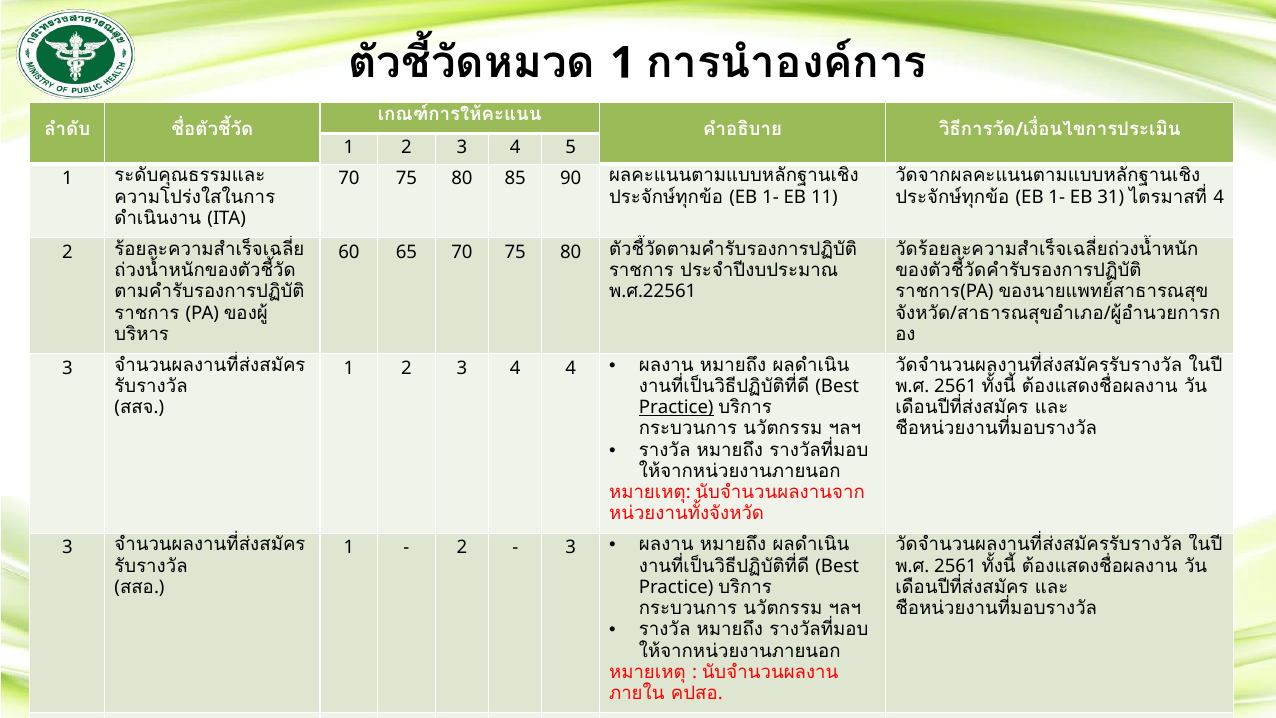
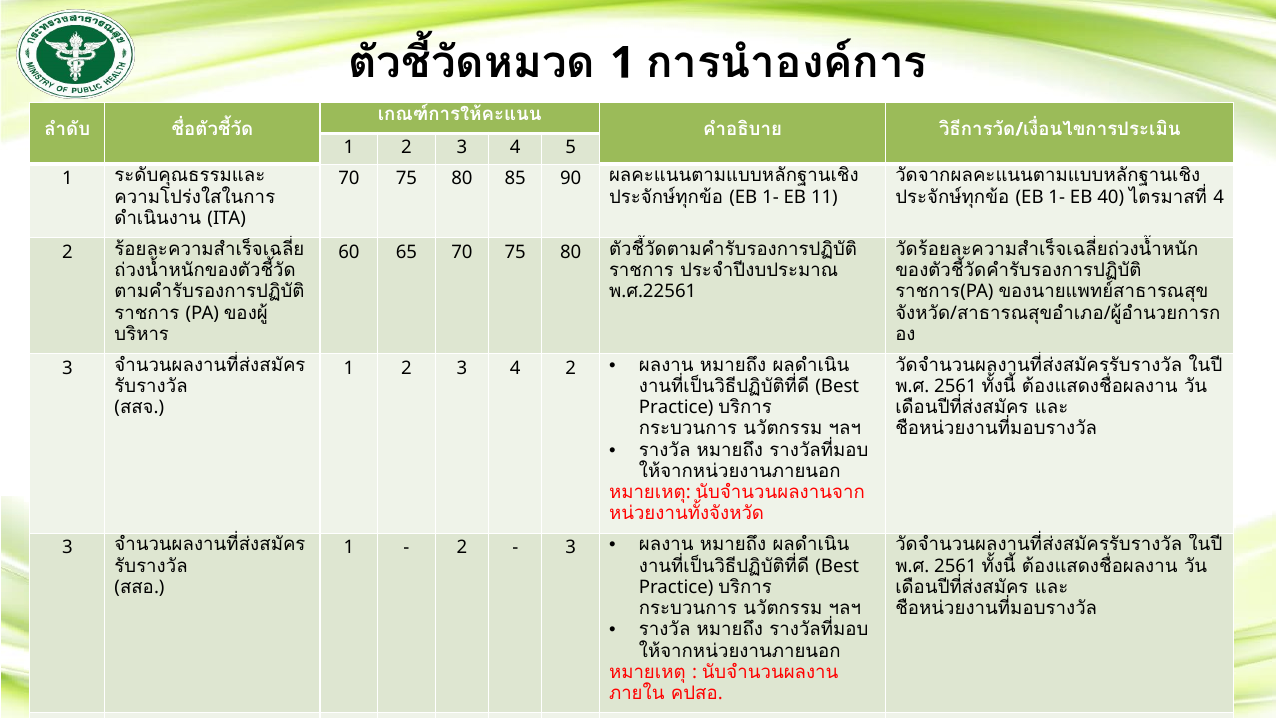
31: 31 -> 40
3 4 4: 4 -> 2
Practice at (676, 407) underline: present -> none
